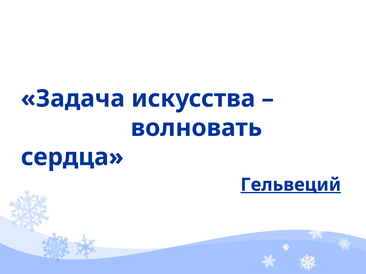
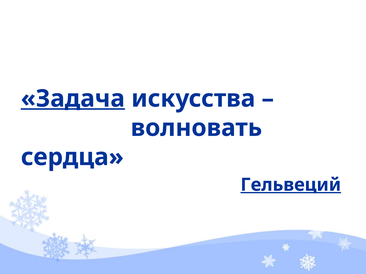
Задача underline: none -> present
